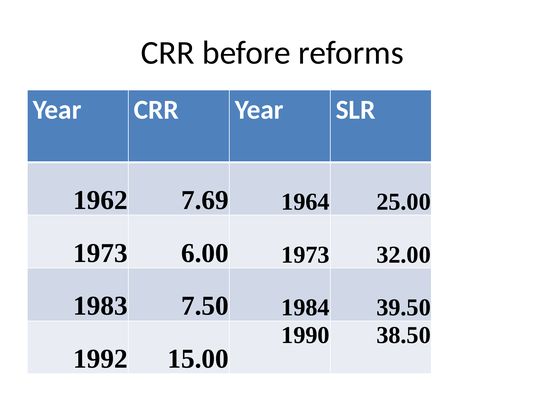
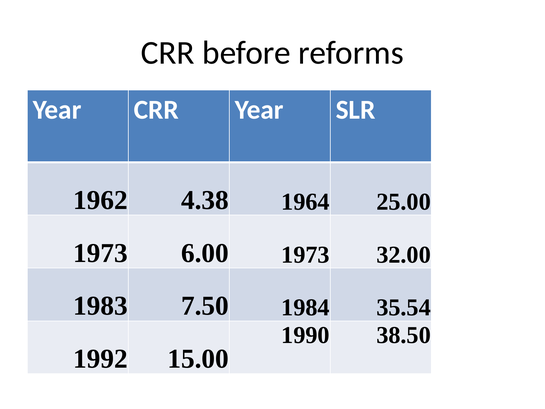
7.69: 7.69 -> 4.38
39.50: 39.50 -> 35.54
